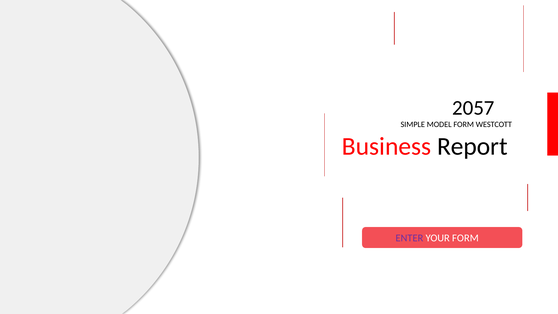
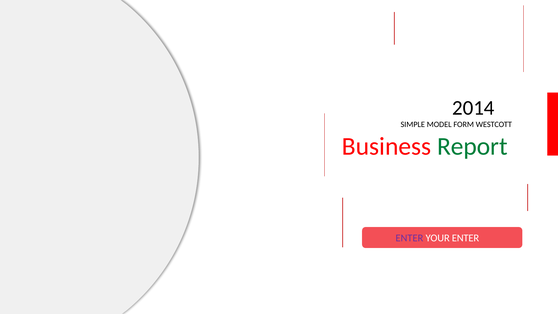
2057: 2057 -> 2014
Report colour: black -> green
YOUR FORM: FORM -> ENTER
